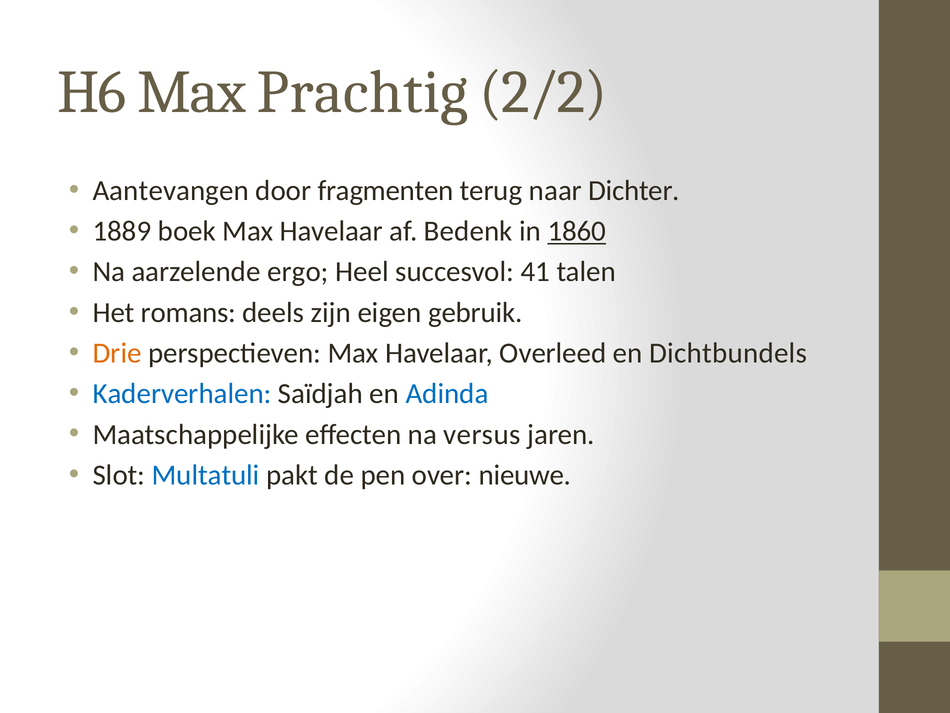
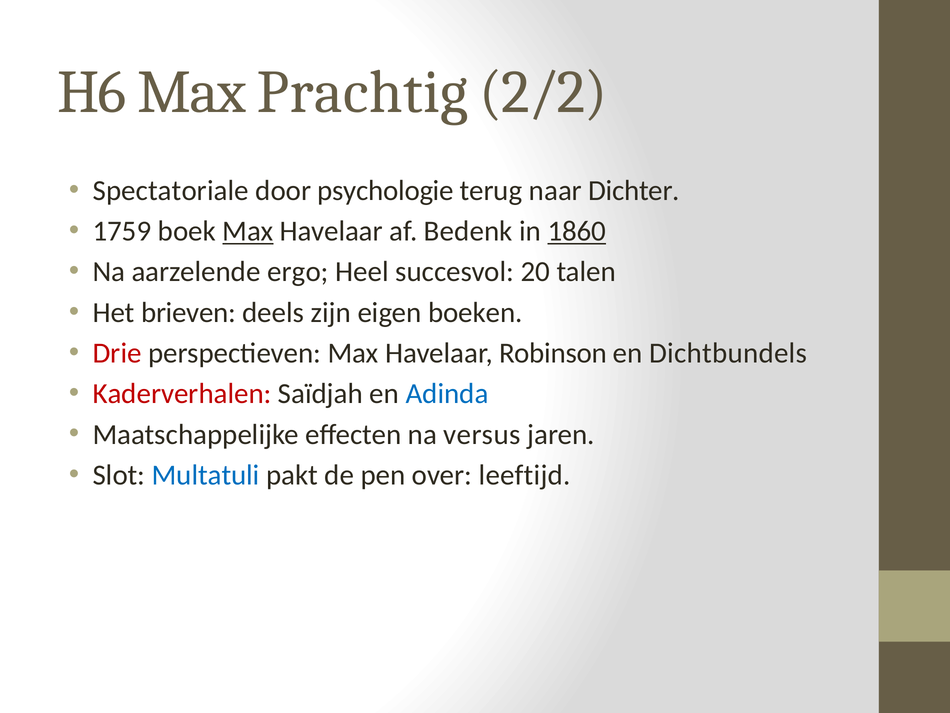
Aantevangen: Aantevangen -> Spectatoriale
fragmenten: fragmenten -> psychologie
1889: 1889 -> 1759
Max at (248, 231) underline: none -> present
41: 41 -> 20
romans: romans -> brieven
gebruik: gebruik -> boeken
Drie colour: orange -> red
Overleed: Overleed -> Robinson
Kaderverhalen colour: blue -> red
nieuwe: nieuwe -> leeftijd
